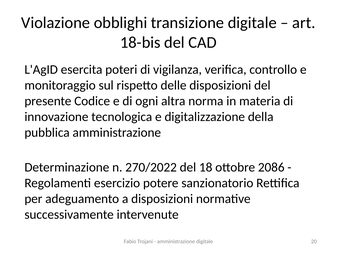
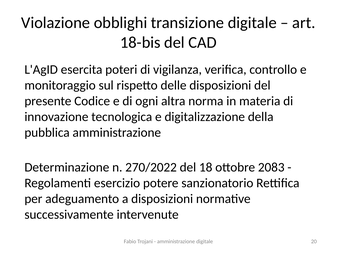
2086: 2086 -> 2083
